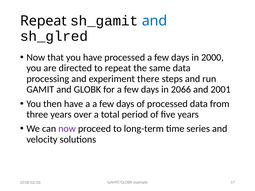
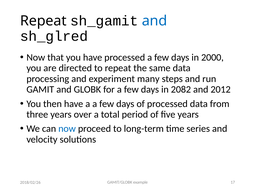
there: there -> many
2066: 2066 -> 2082
2001: 2001 -> 2012
now at (67, 129) colour: purple -> blue
